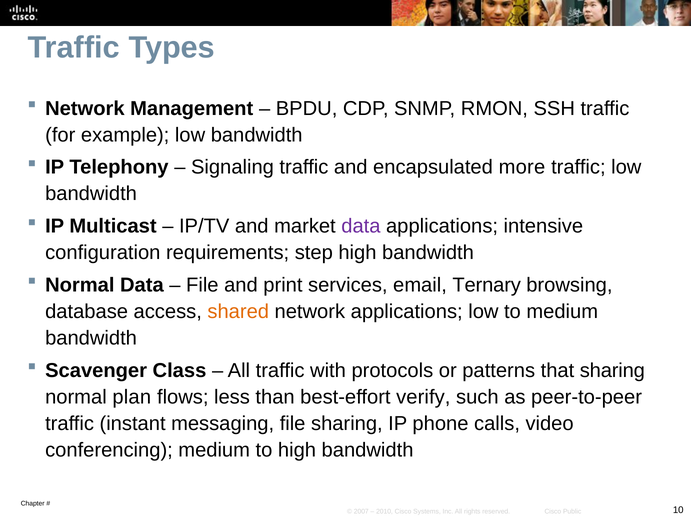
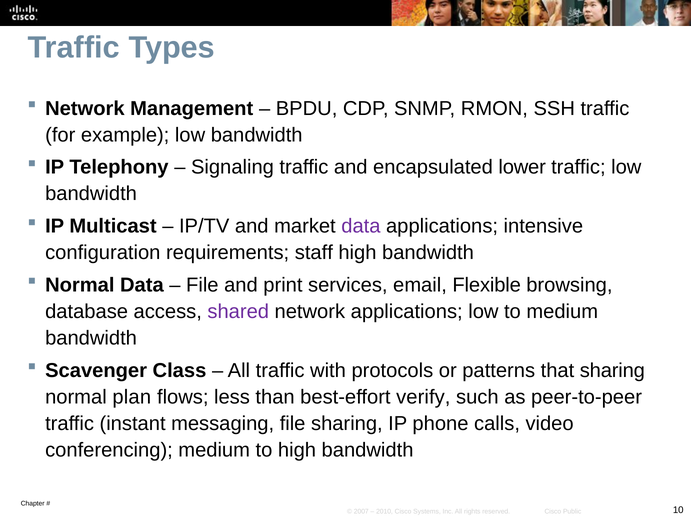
more: more -> lower
step: step -> staff
Ternary: Ternary -> Flexible
shared colour: orange -> purple
